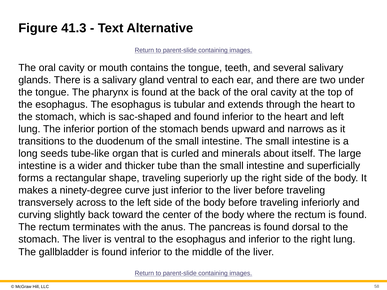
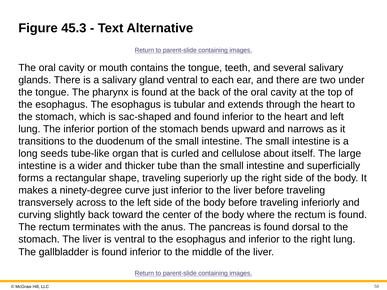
41.3: 41.3 -> 45.3
minerals: minerals -> cellulose
